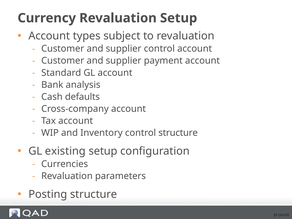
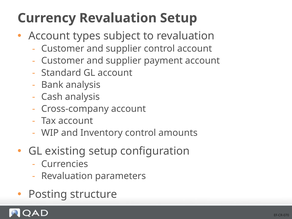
Cash defaults: defaults -> analysis
control structure: structure -> amounts
